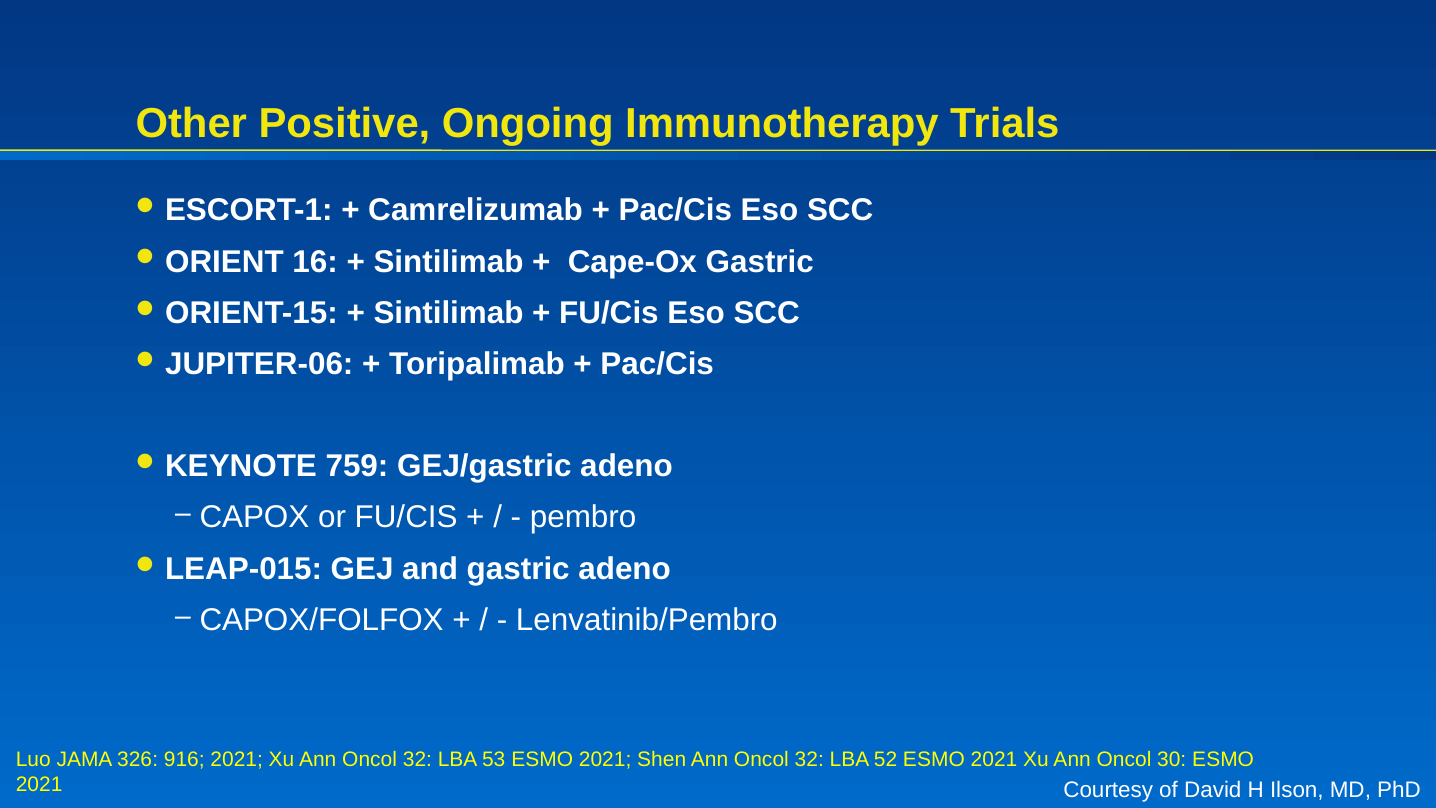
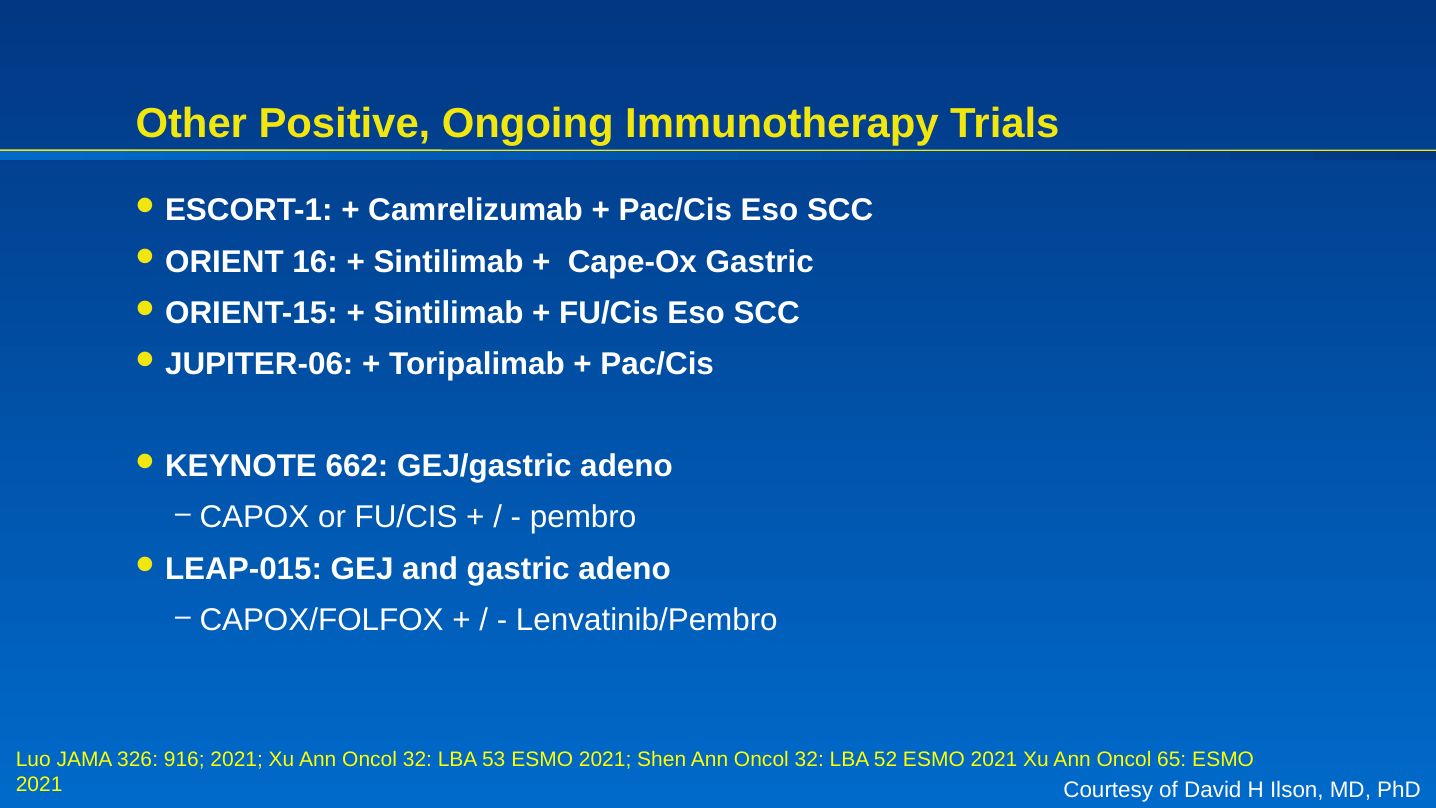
759: 759 -> 662
30: 30 -> 65
